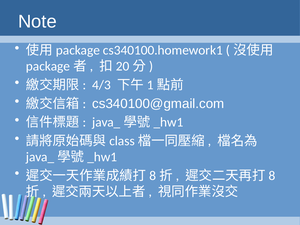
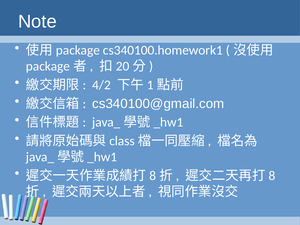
4/3: 4/3 -> 4/2
